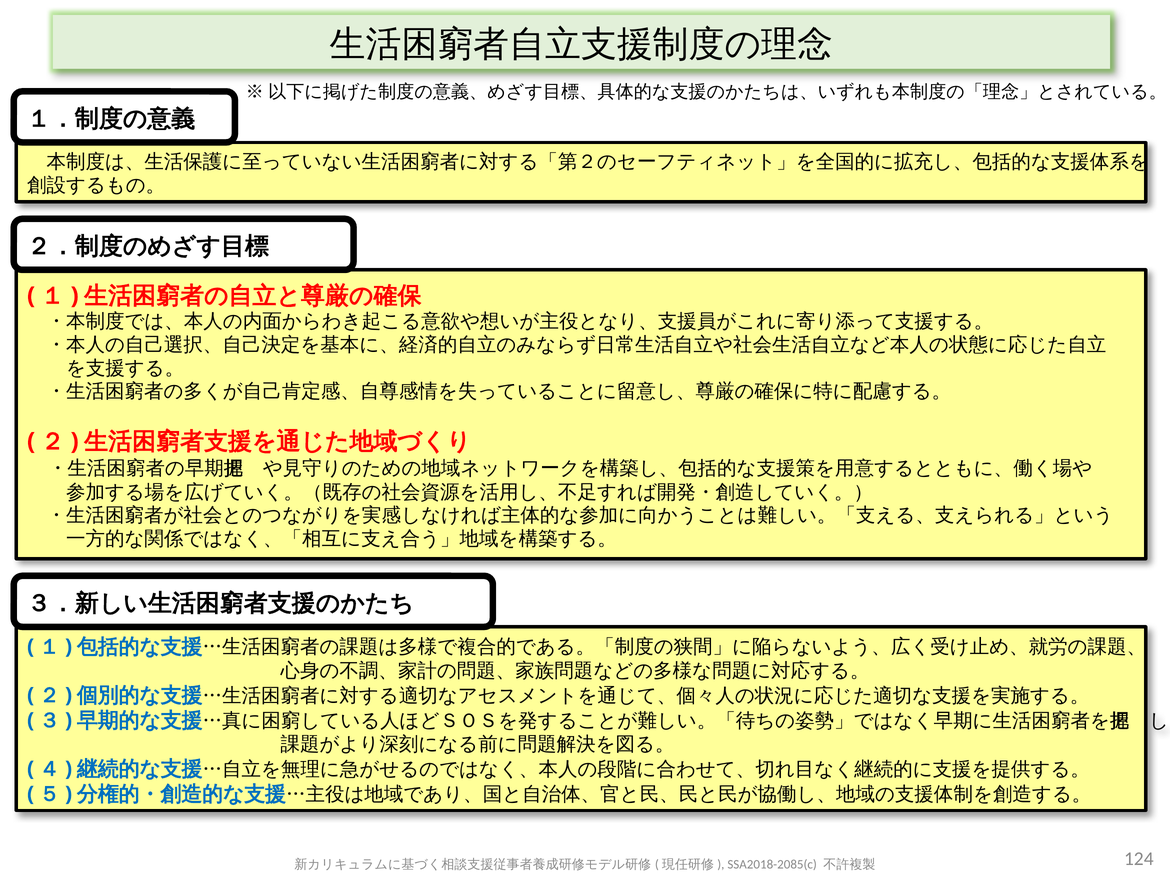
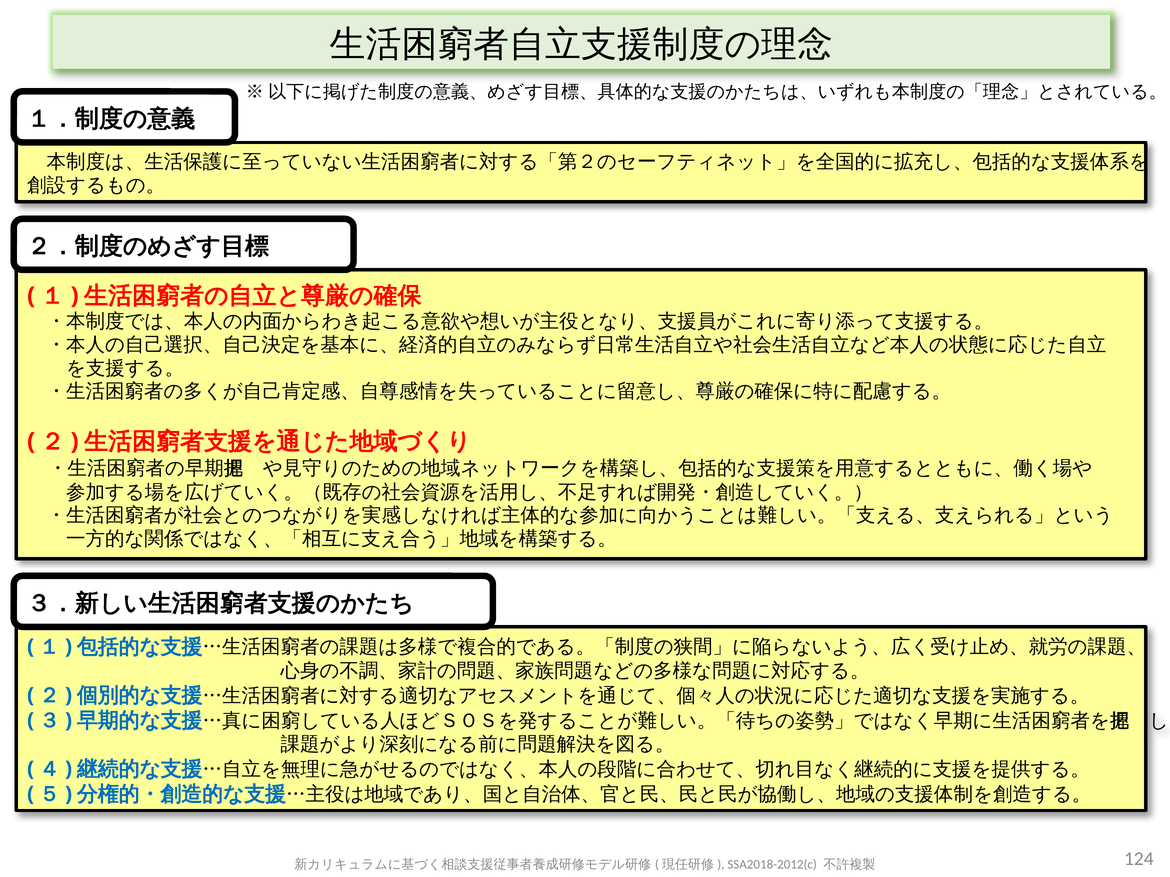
SSA2018-2085(c: SSA2018-2085(c -> SSA2018-2012(c
